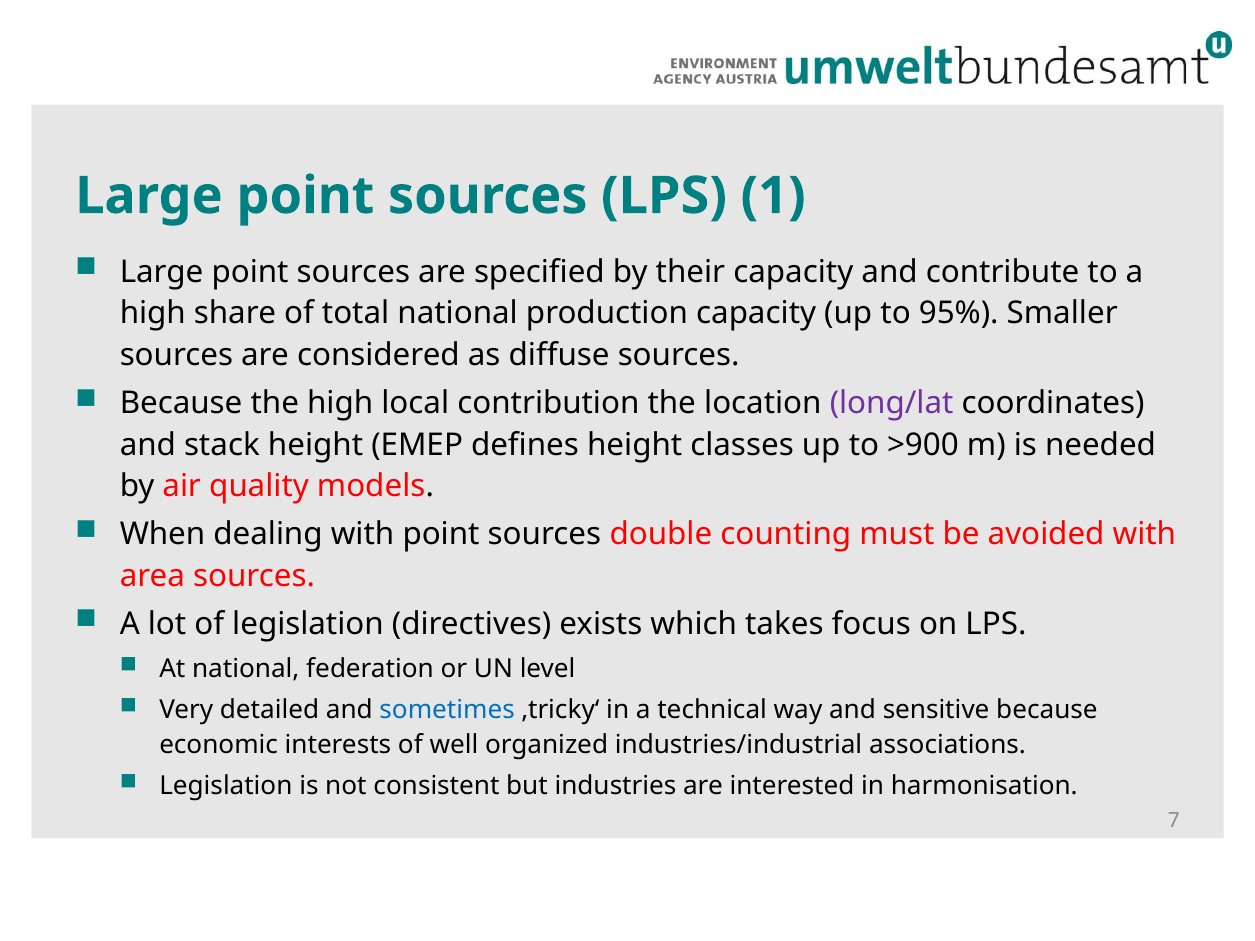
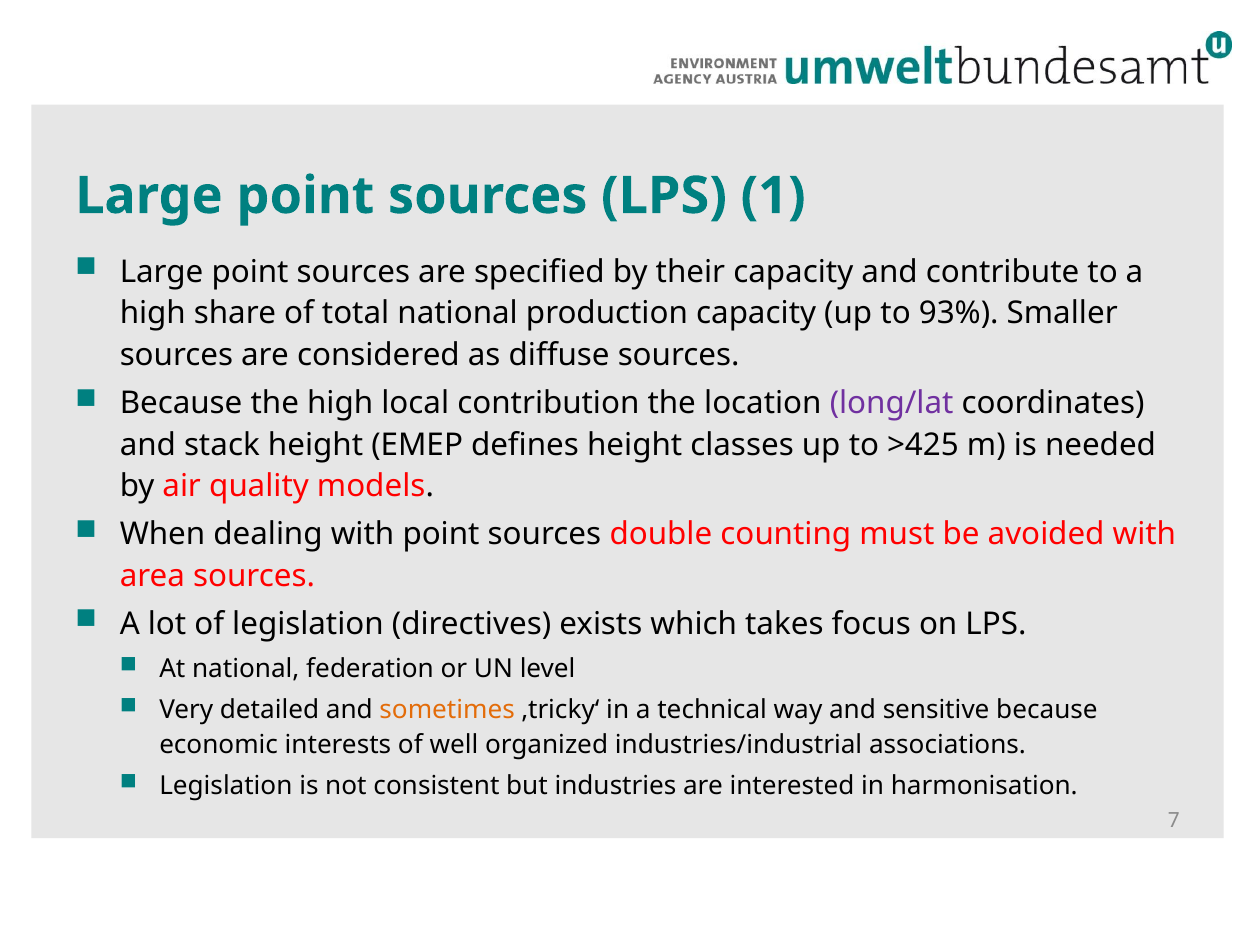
95%: 95% -> 93%
>900: >900 -> >425
sometimes colour: blue -> orange
